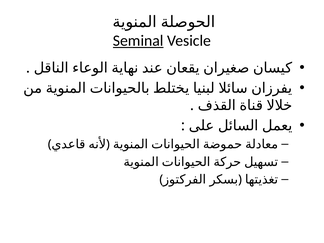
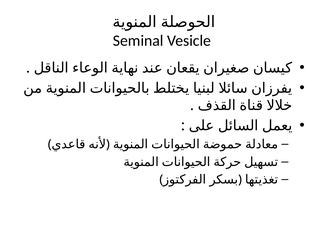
Seminal underline: present -> none
